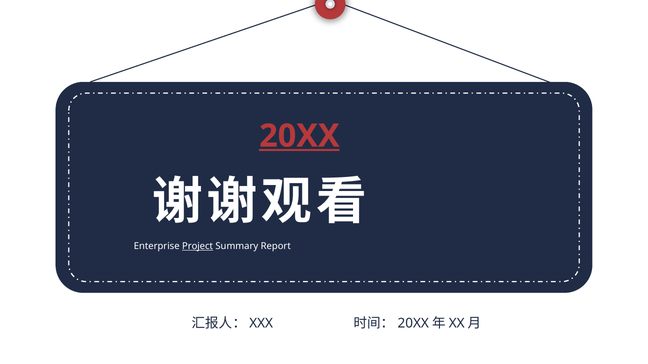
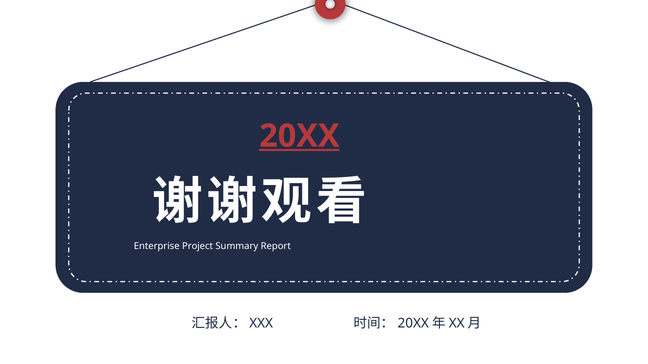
Project underline: present -> none
